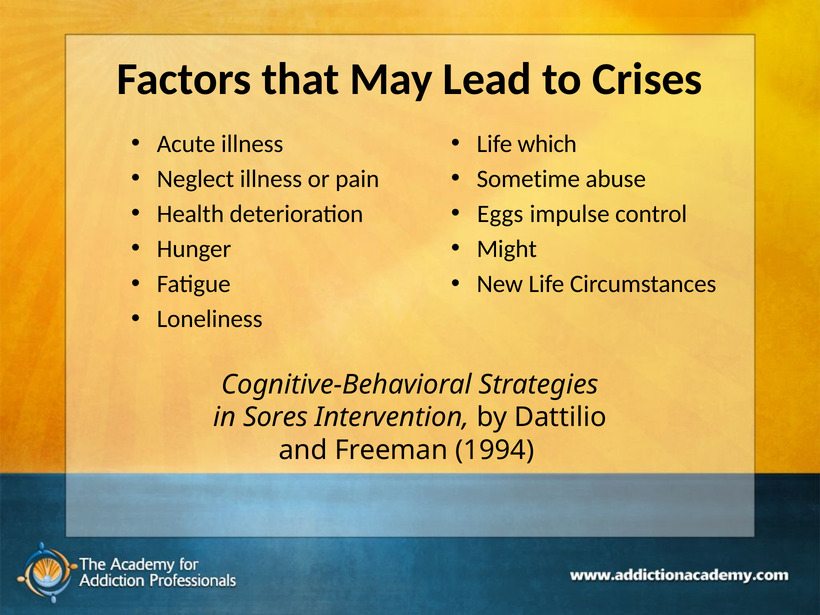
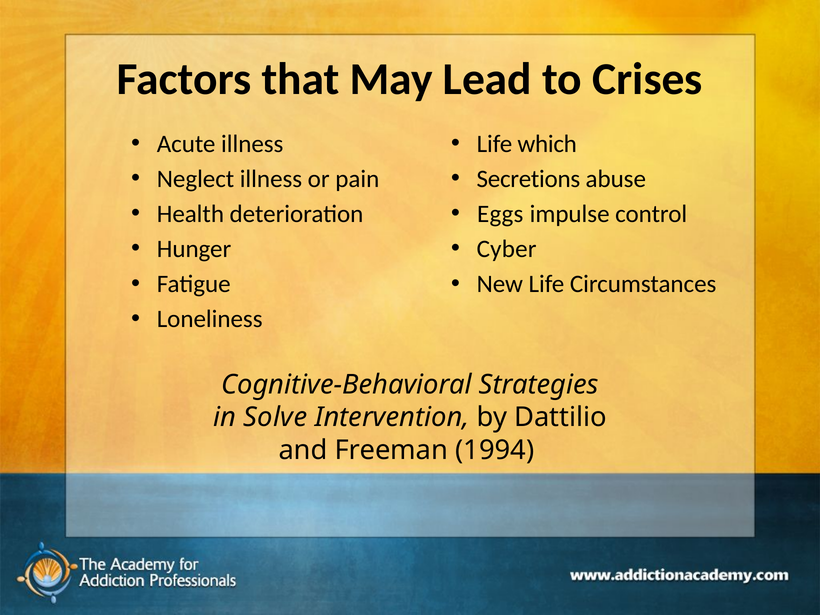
Sometime: Sometime -> Secretions
Might: Might -> Cyber
Sores: Sores -> Solve
